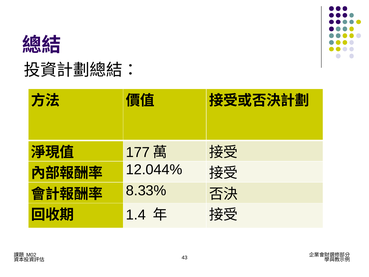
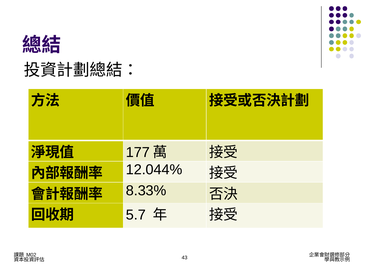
1.4: 1.4 -> 5.7
